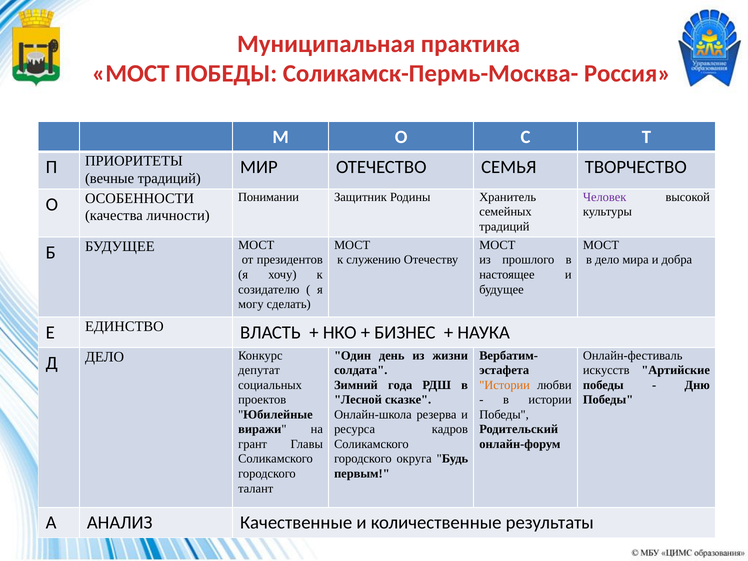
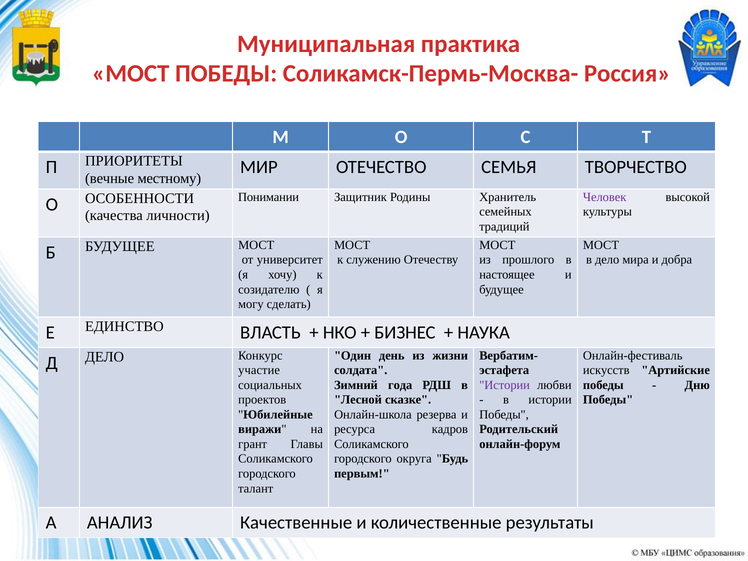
вечные традиций: традиций -> местному
президентов: президентов -> университет
депутат: депутат -> участие
Истории at (505, 385) colour: orange -> purple
